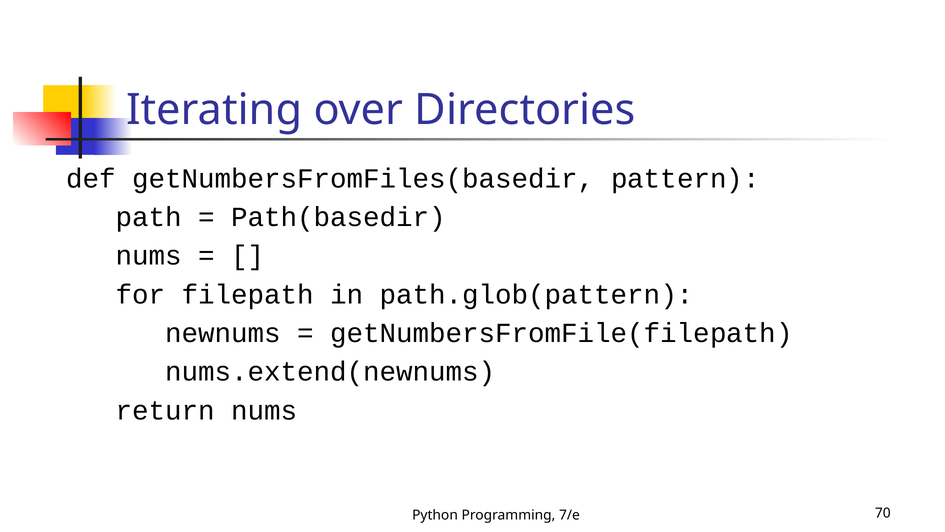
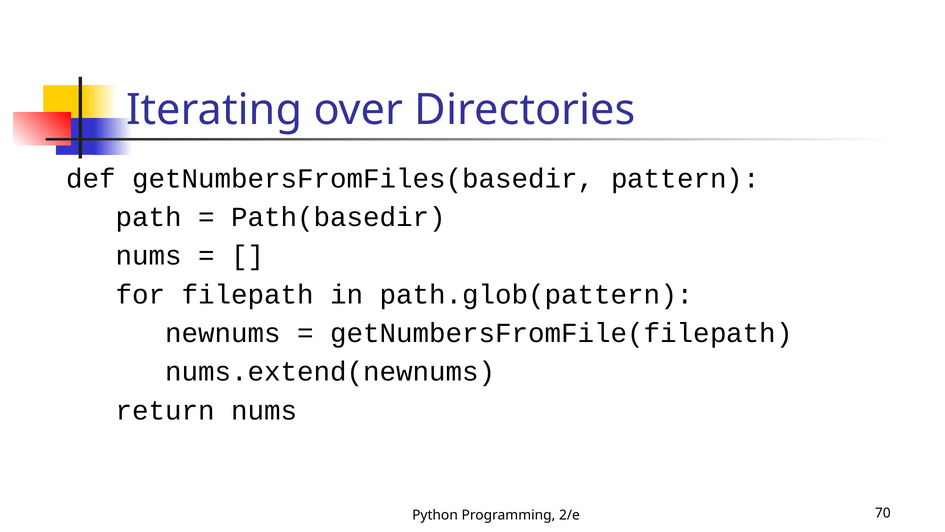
7/e: 7/e -> 2/e
